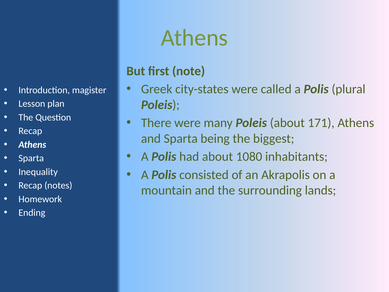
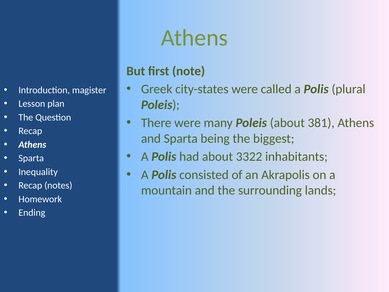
171: 171 -> 381
1080: 1080 -> 3322
